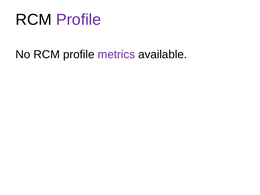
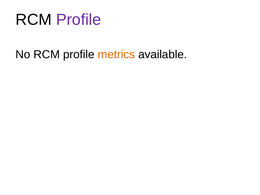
metrics colour: purple -> orange
